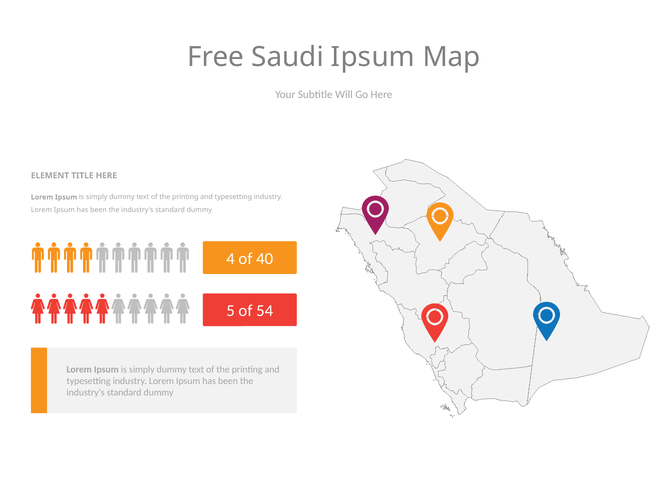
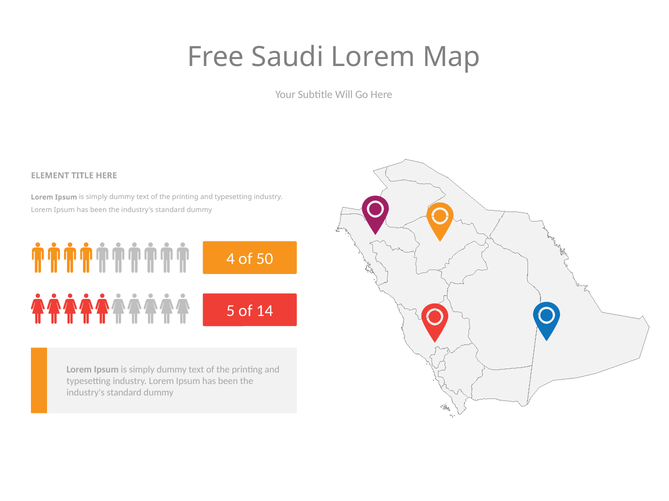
Saudi Ipsum: Ipsum -> Lorem
40: 40 -> 50
54: 54 -> 14
